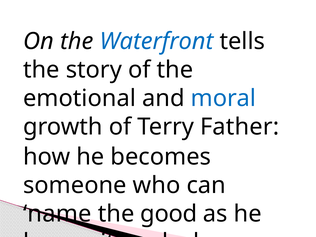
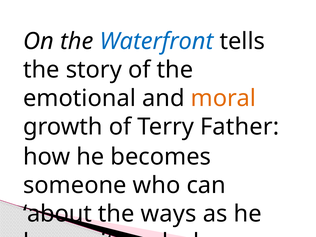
moral colour: blue -> orange
name: name -> about
good: good -> ways
